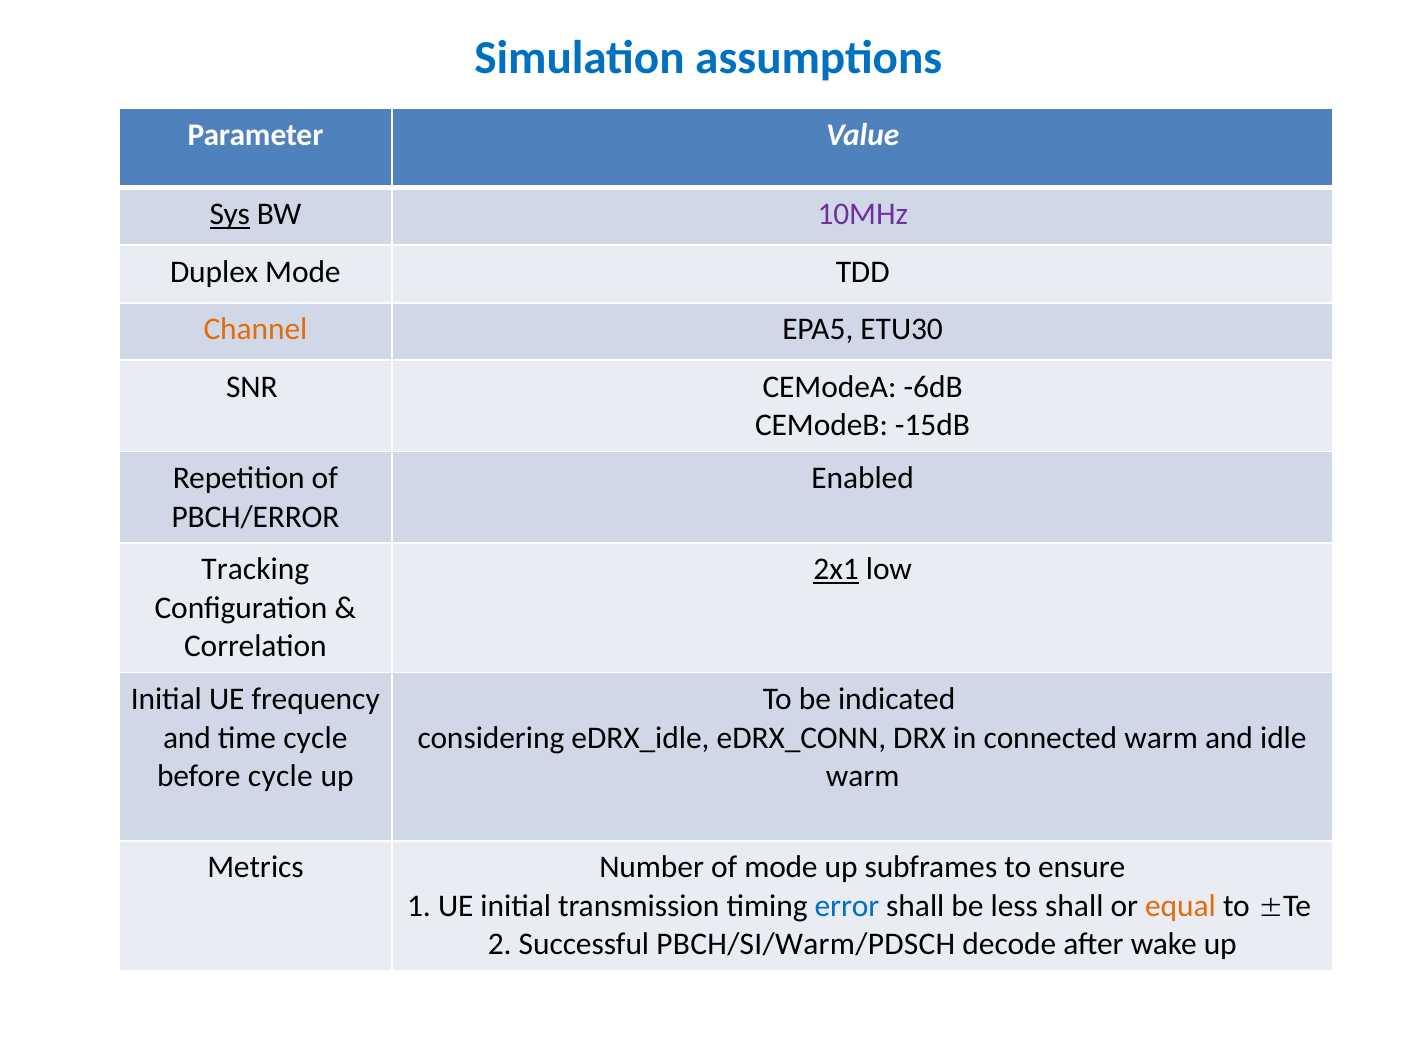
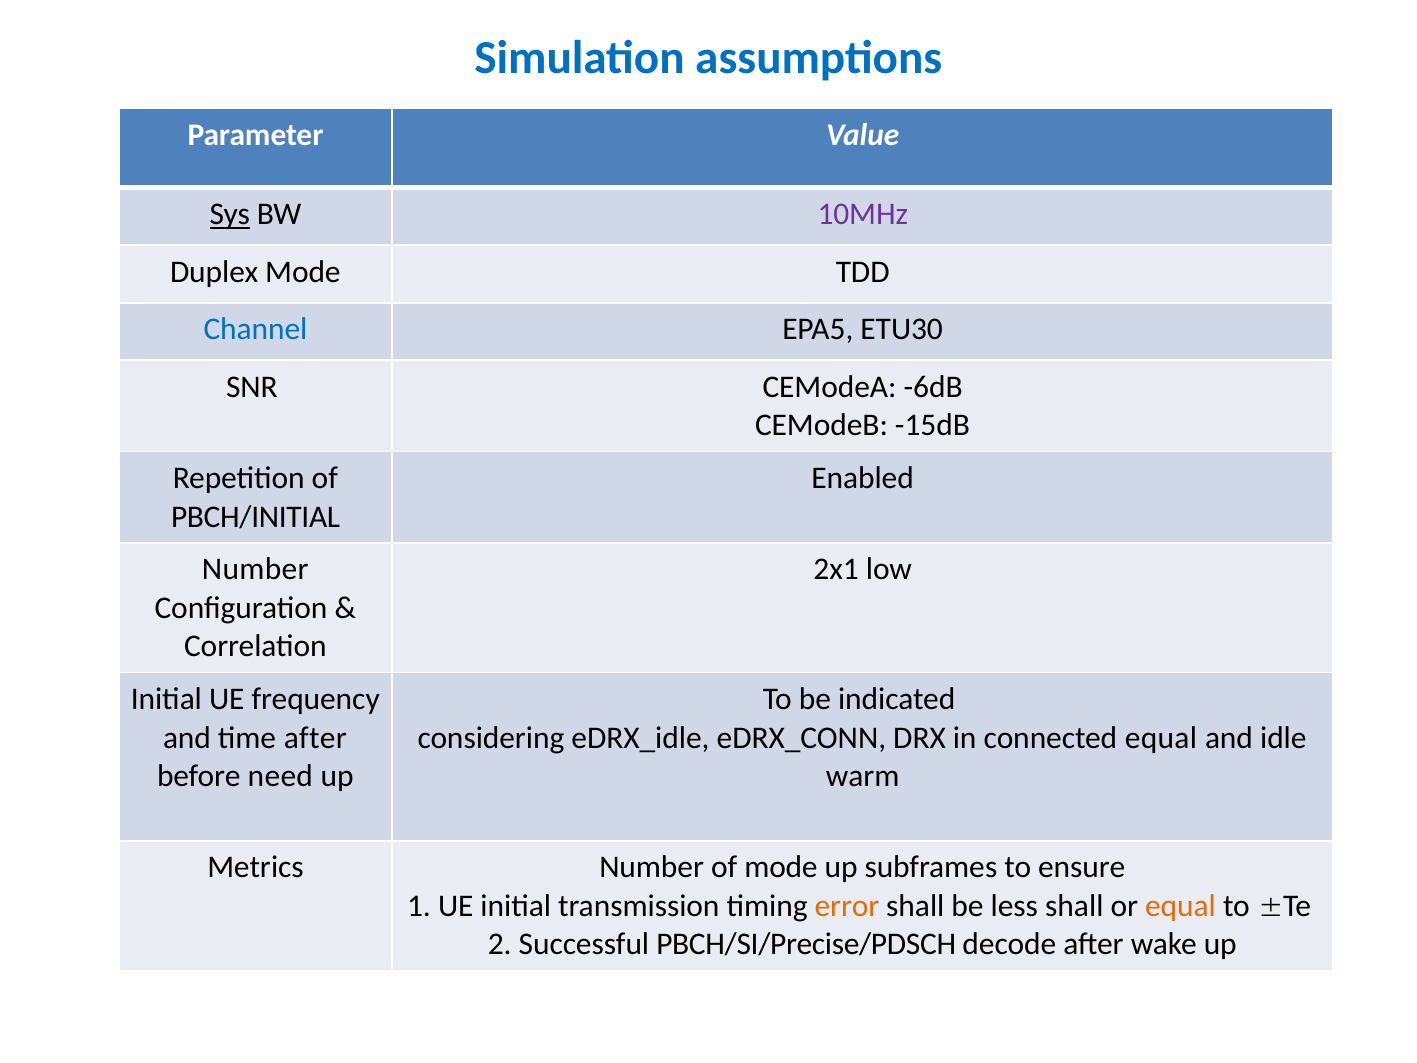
Channel colour: orange -> blue
PBCH/ERROR: PBCH/ERROR -> PBCH/INITIAL
Tracking at (255, 569): Tracking -> Number
2x1 underline: present -> none
time cycle: cycle -> after
connected warm: warm -> equal
before cycle: cycle -> need
error colour: blue -> orange
PBCH/SI/Warm/PDSCH: PBCH/SI/Warm/PDSCH -> PBCH/SI/Precise/PDSCH
